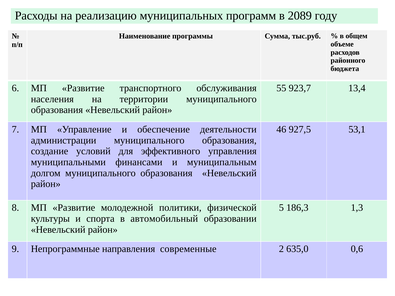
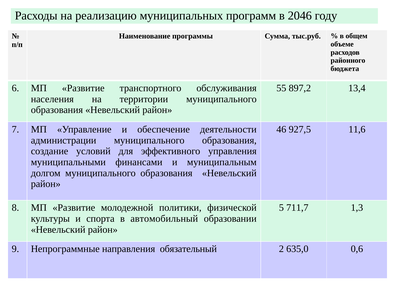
2089: 2089 -> 2046
923,7: 923,7 -> 897,2
53,1: 53,1 -> 11,6
186,3: 186,3 -> 711,7
современные: современные -> обязательный
